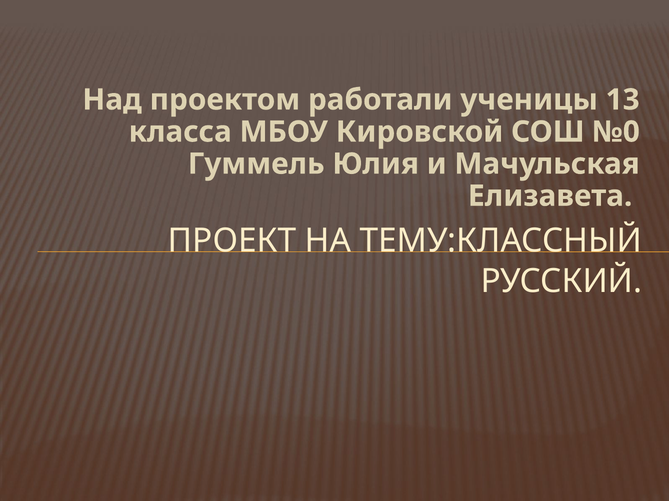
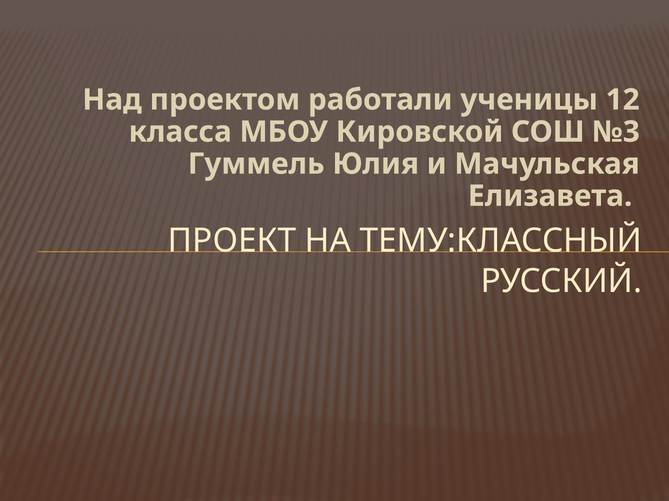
13: 13 -> 12
№0: №0 -> №3
